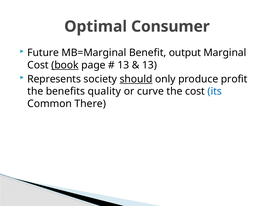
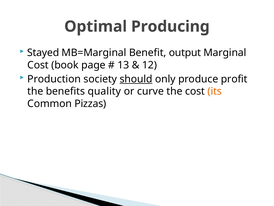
Consumer: Consumer -> Producing
Future: Future -> Stayed
book underline: present -> none
13 at (150, 65): 13 -> 12
Represents: Represents -> Production
its colour: blue -> orange
There: There -> Pizzas
